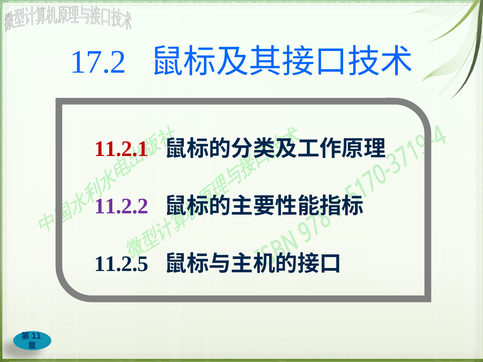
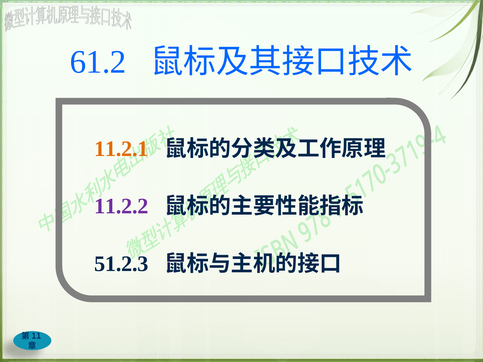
17.2: 17.2 -> 61.2
11.2.1 colour: red -> orange
11.2.5: 11.2.5 -> 51.2.3
